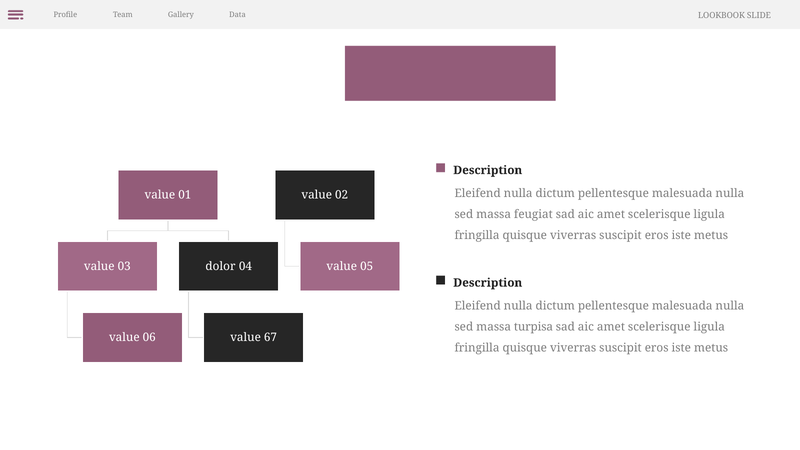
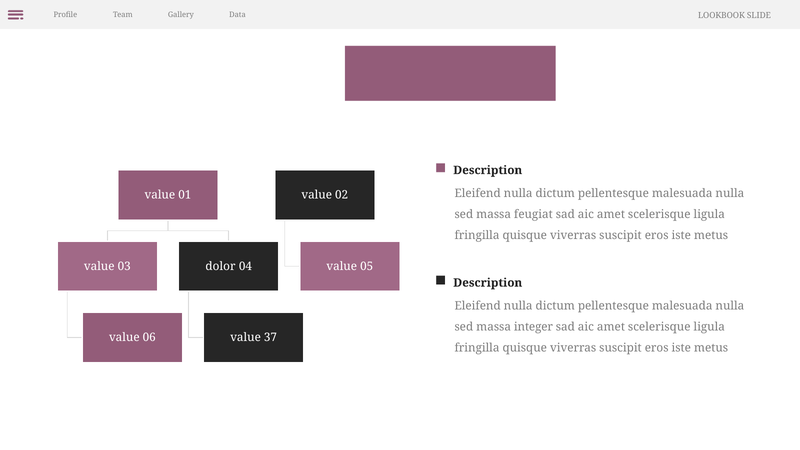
turpisa: turpisa -> integer
67: 67 -> 37
